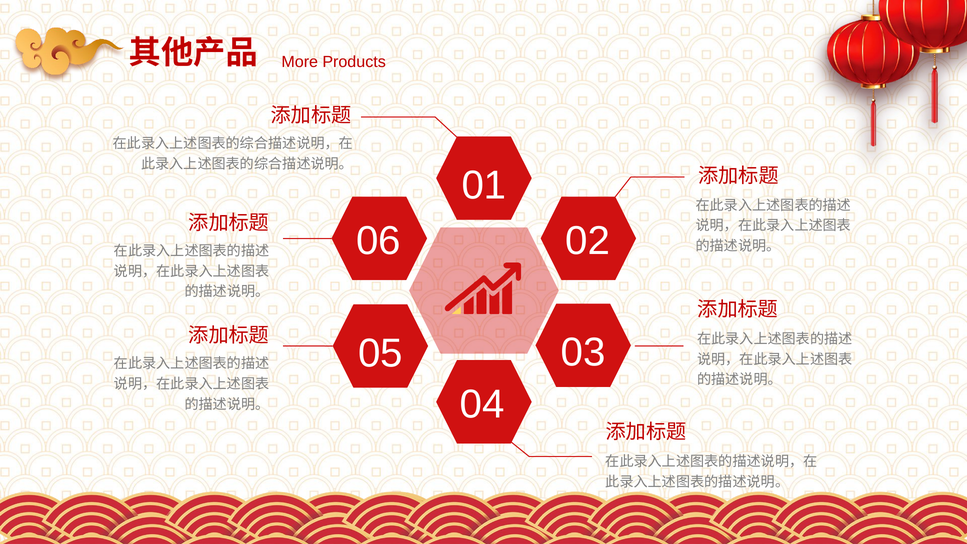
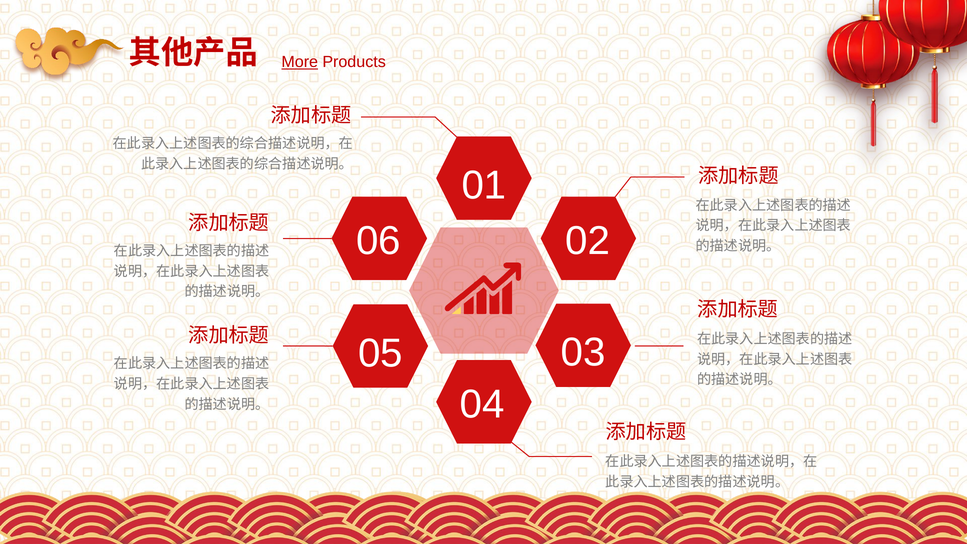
More underline: none -> present
